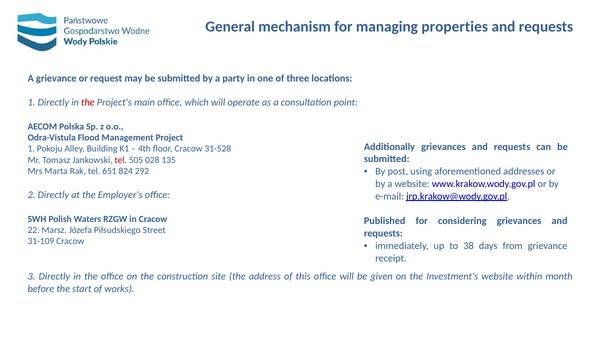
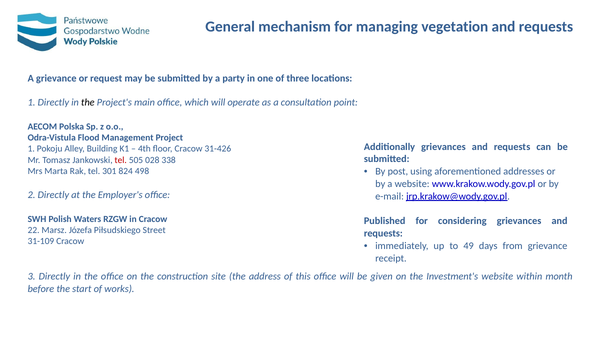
properties: properties -> vegetation
the at (88, 103) colour: red -> black
31-528: 31-528 -> 31-426
135: 135 -> 338
651: 651 -> 301
292: 292 -> 498
38: 38 -> 49
